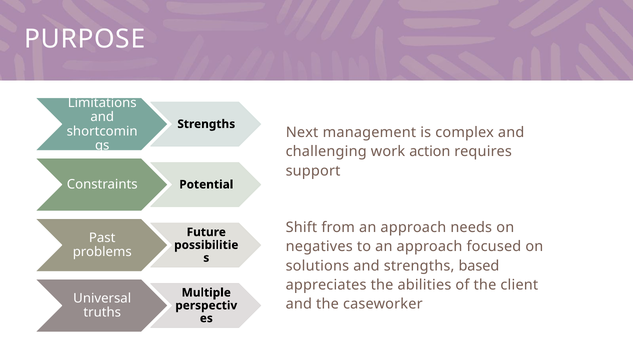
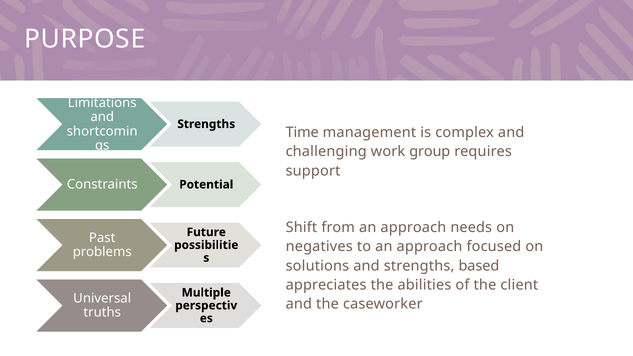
Next: Next -> Time
action: action -> group
